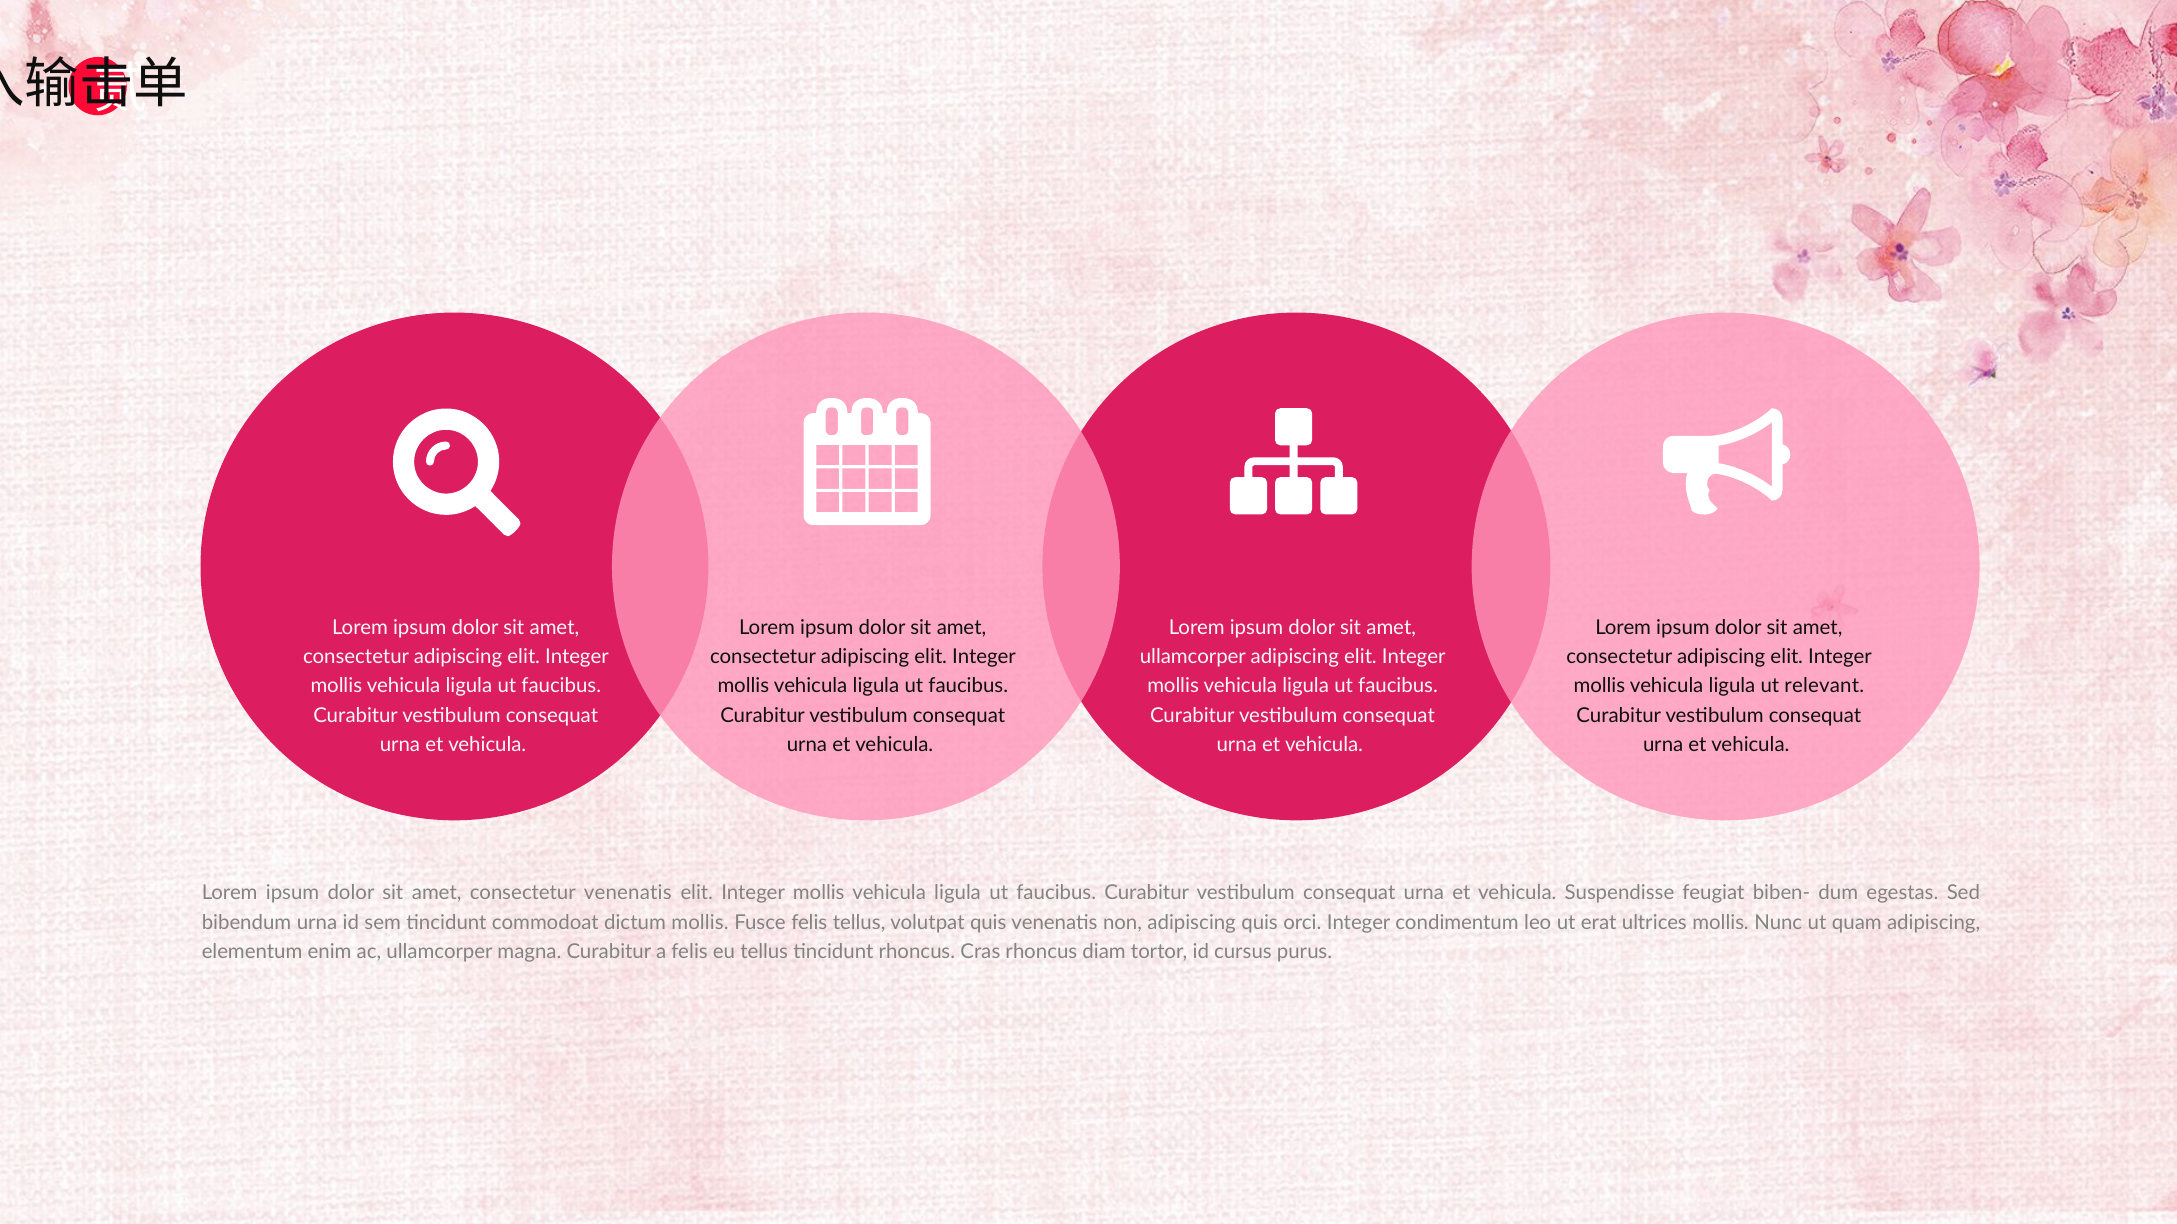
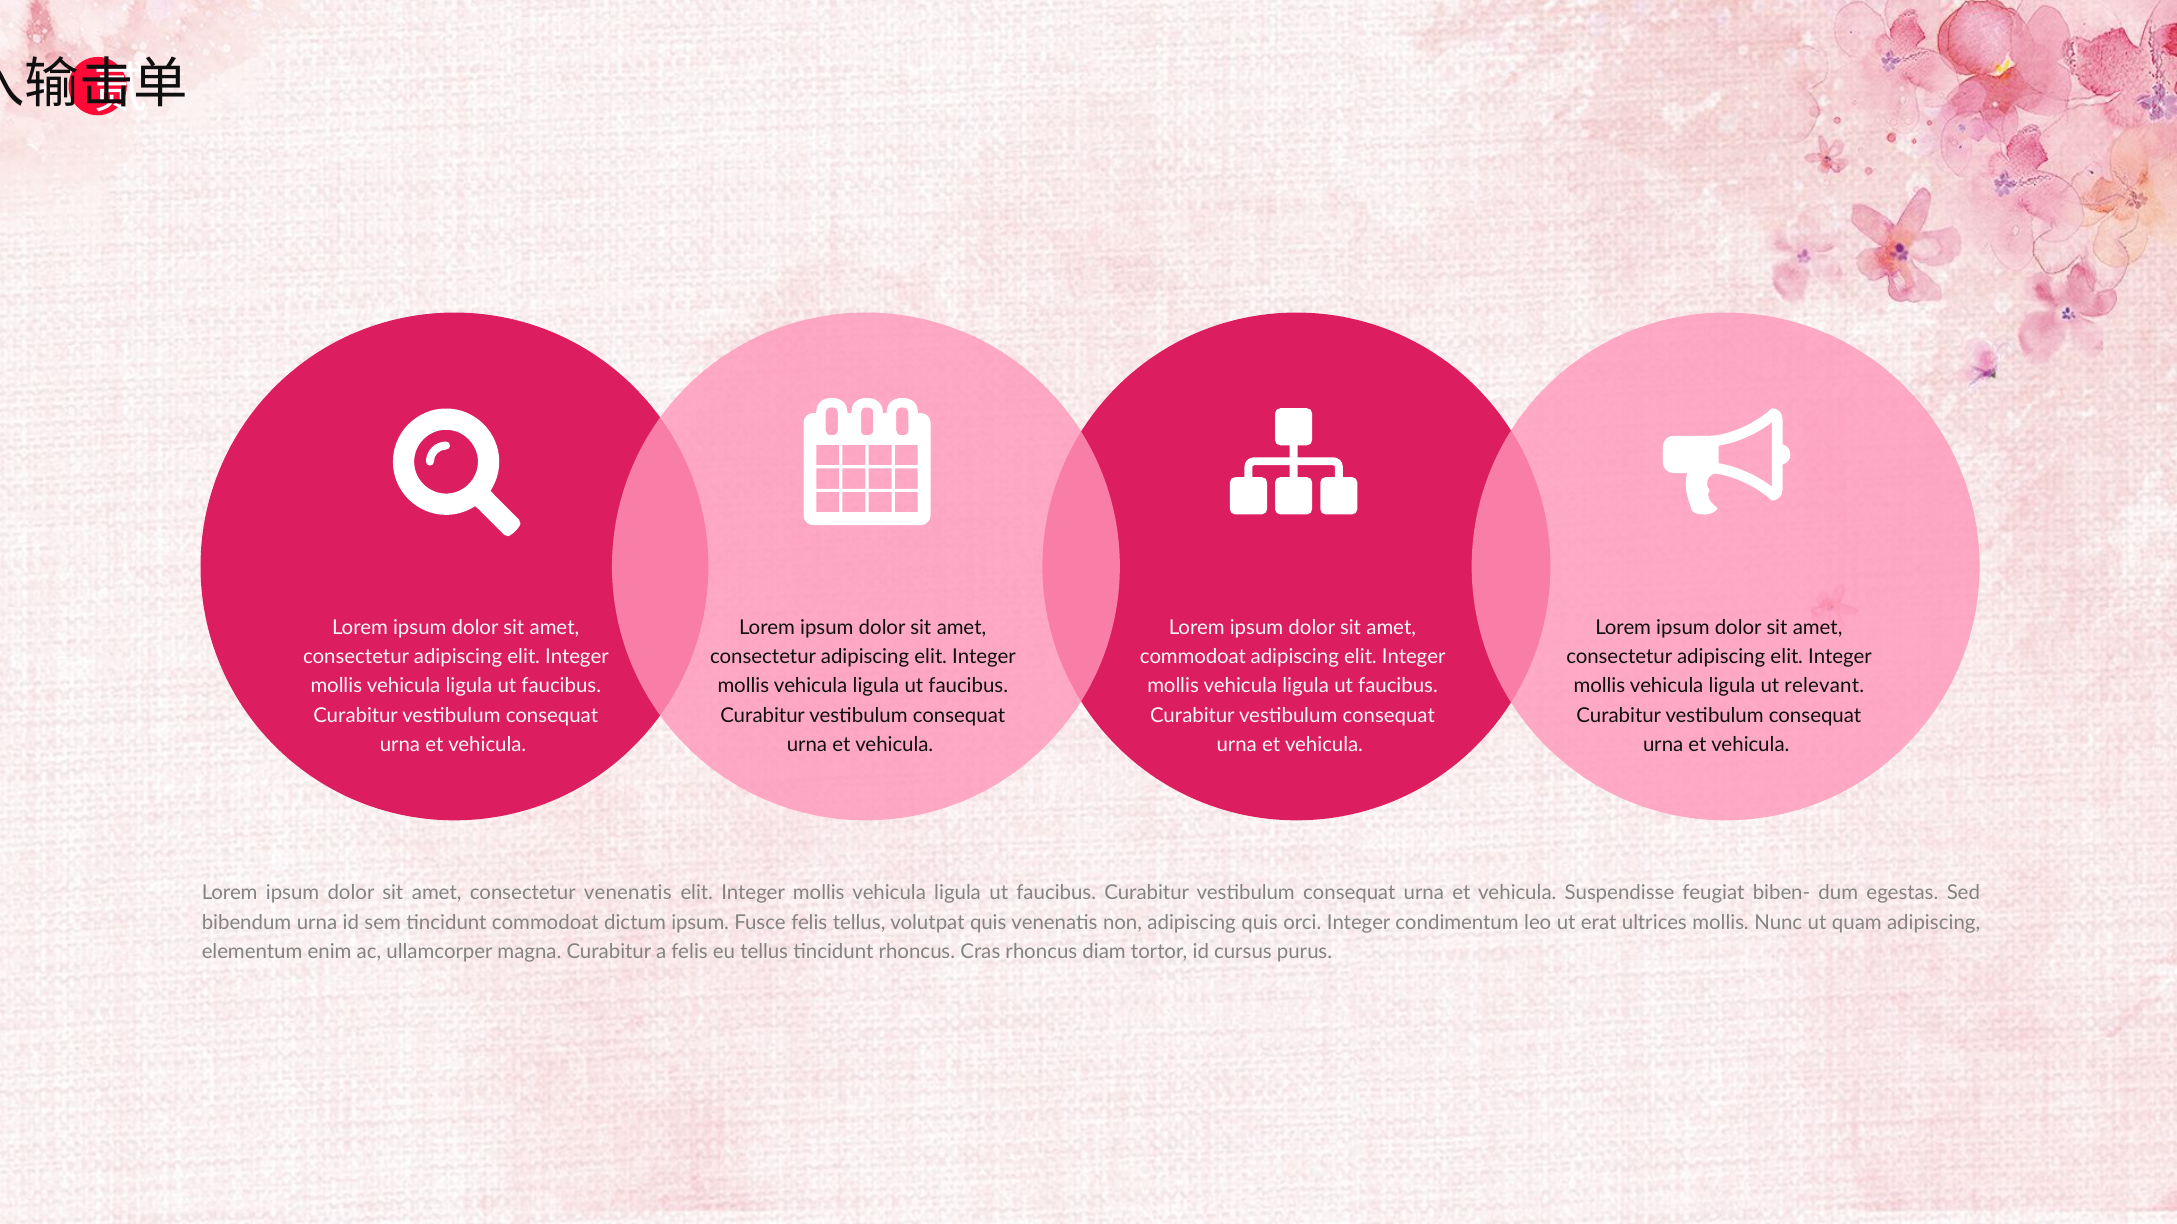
ullamcorper at (1193, 657): ullamcorper -> commodoat
dictum mollis: mollis -> ipsum
